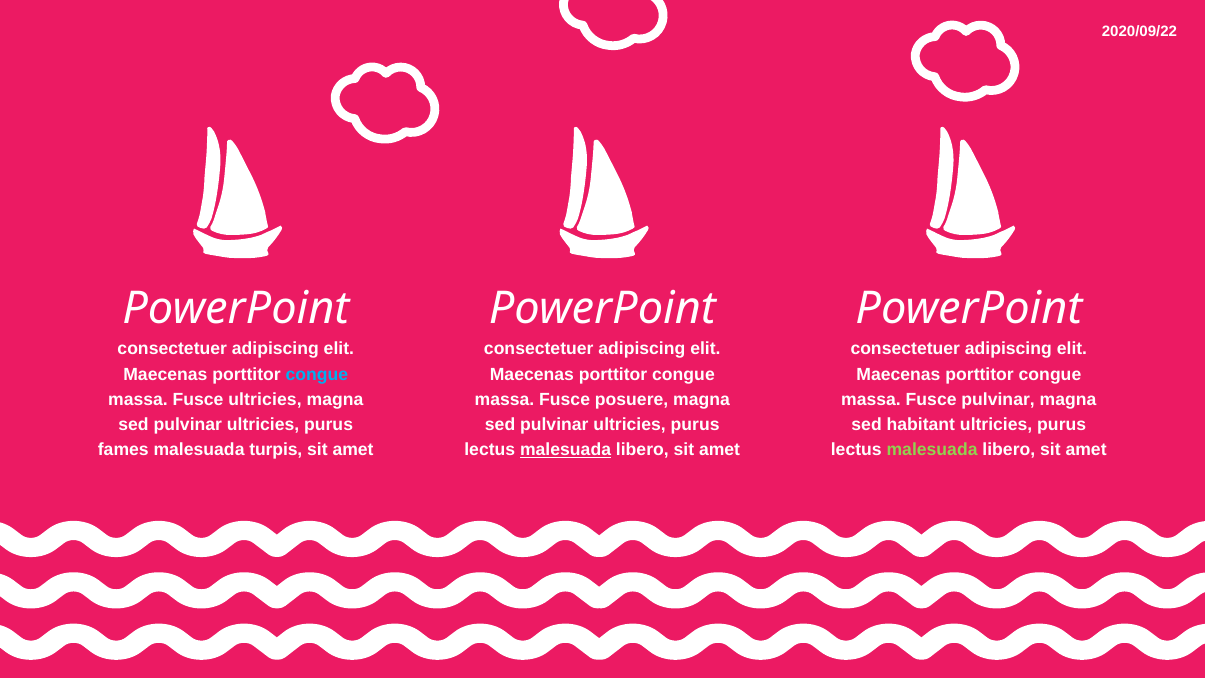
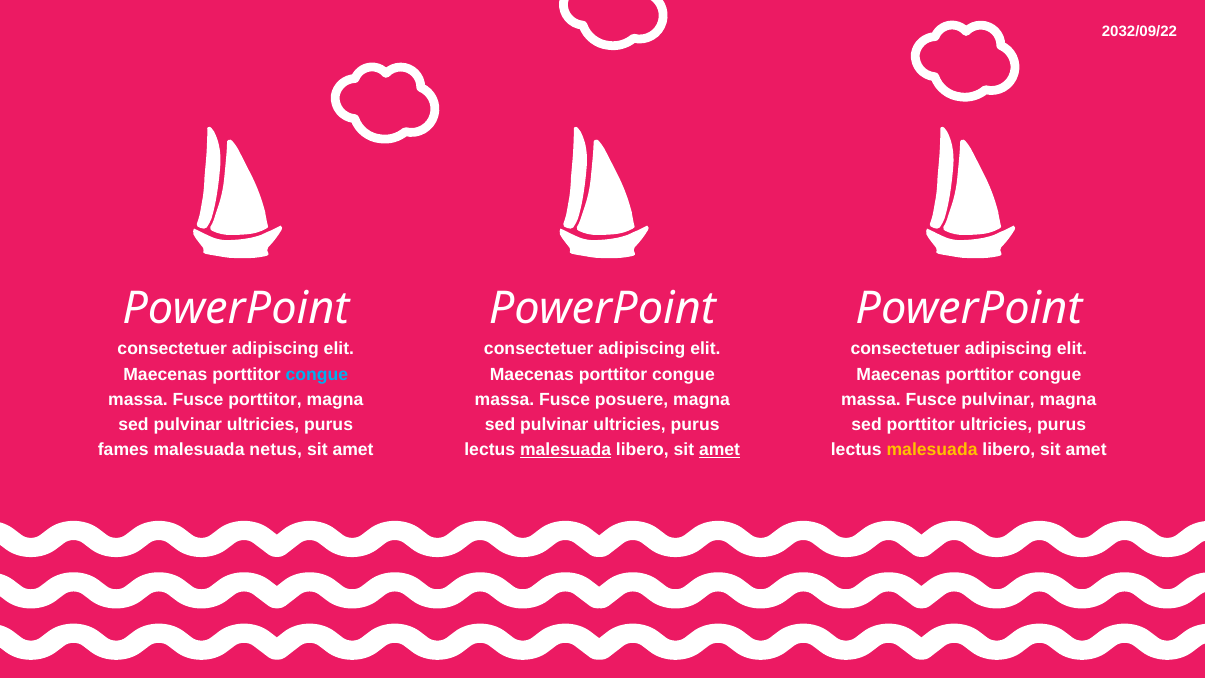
2020/09/22: 2020/09/22 -> 2032/09/22
Fusce ultricies: ultricies -> porttitor
sed habitant: habitant -> porttitor
turpis: turpis -> netus
amet at (720, 450) underline: none -> present
malesuada at (932, 450) colour: light green -> yellow
